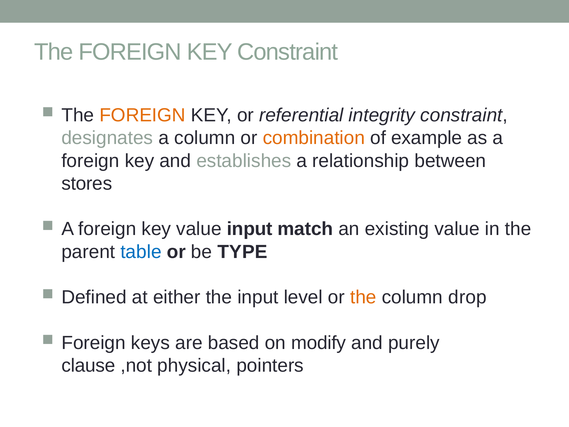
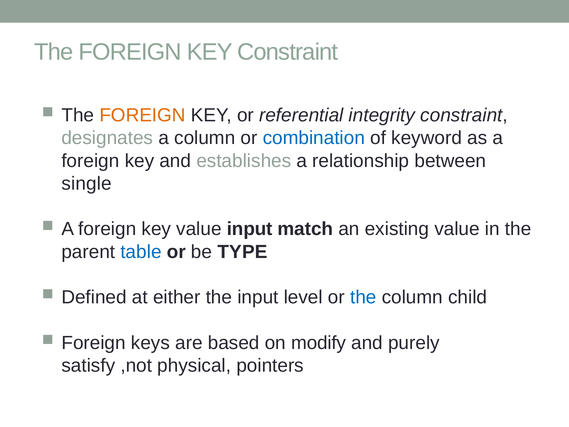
combination colour: orange -> blue
example: example -> keyword
stores: stores -> single
the at (363, 297) colour: orange -> blue
drop: drop -> child
clause: clause -> satisfy
